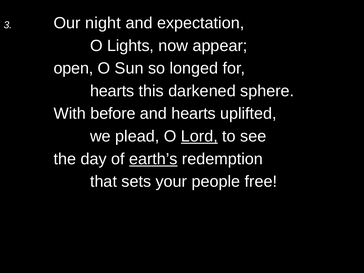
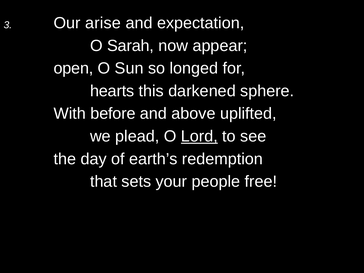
night: night -> arise
Lights: Lights -> Sarah
and hearts: hearts -> above
earth’s underline: present -> none
